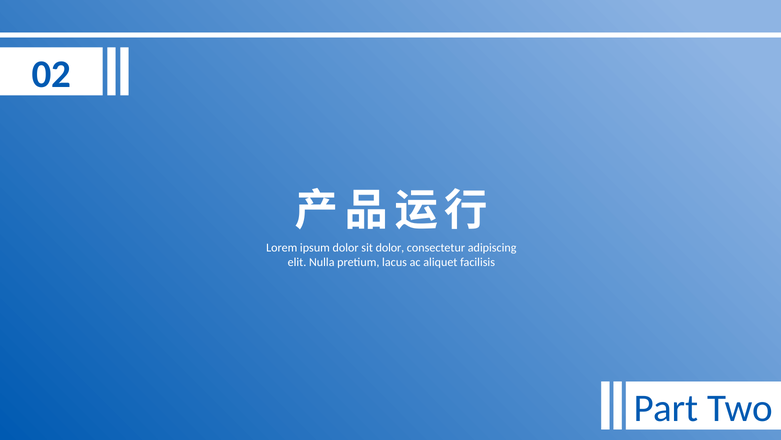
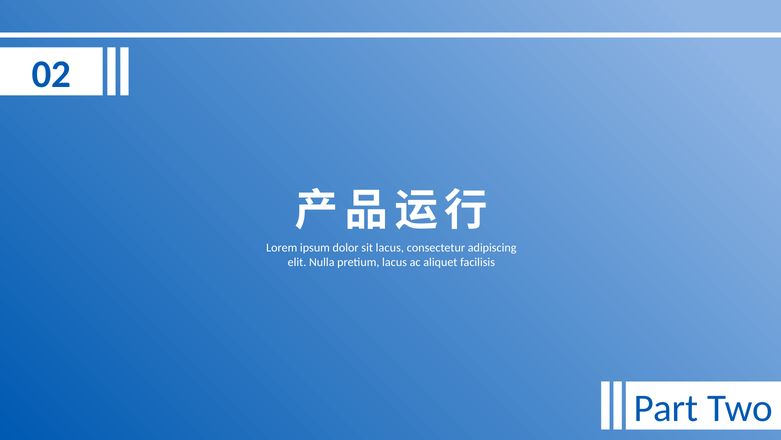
sit dolor: dolor -> lacus
